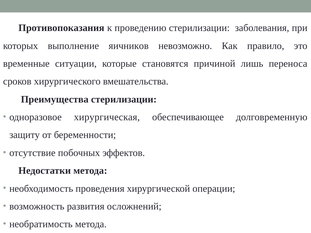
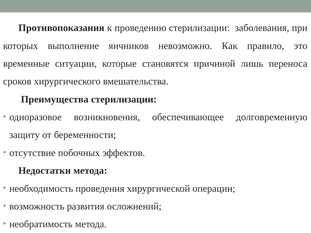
хирургическая: хирургическая -> возникновения
